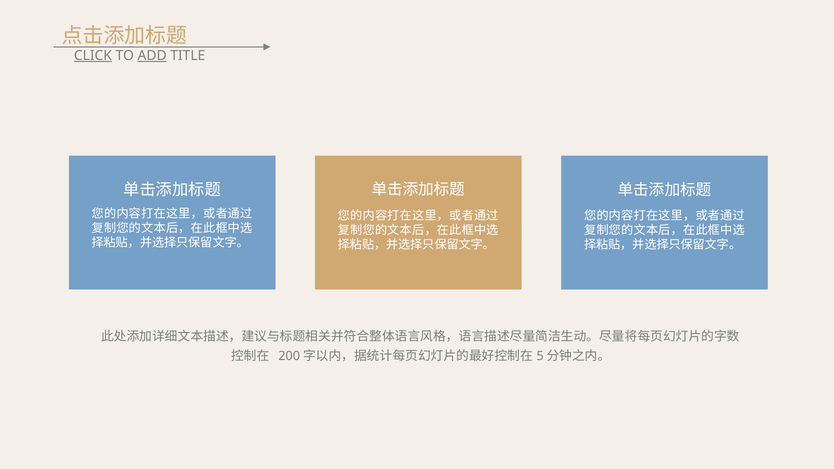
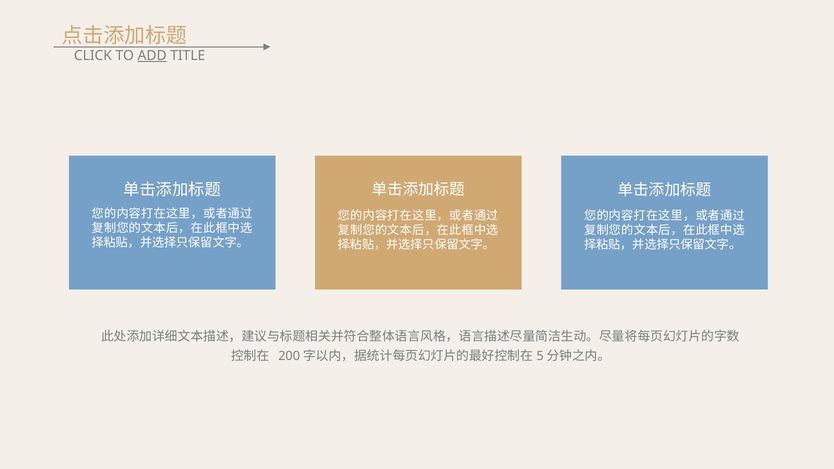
CLICK underline: present -> none
